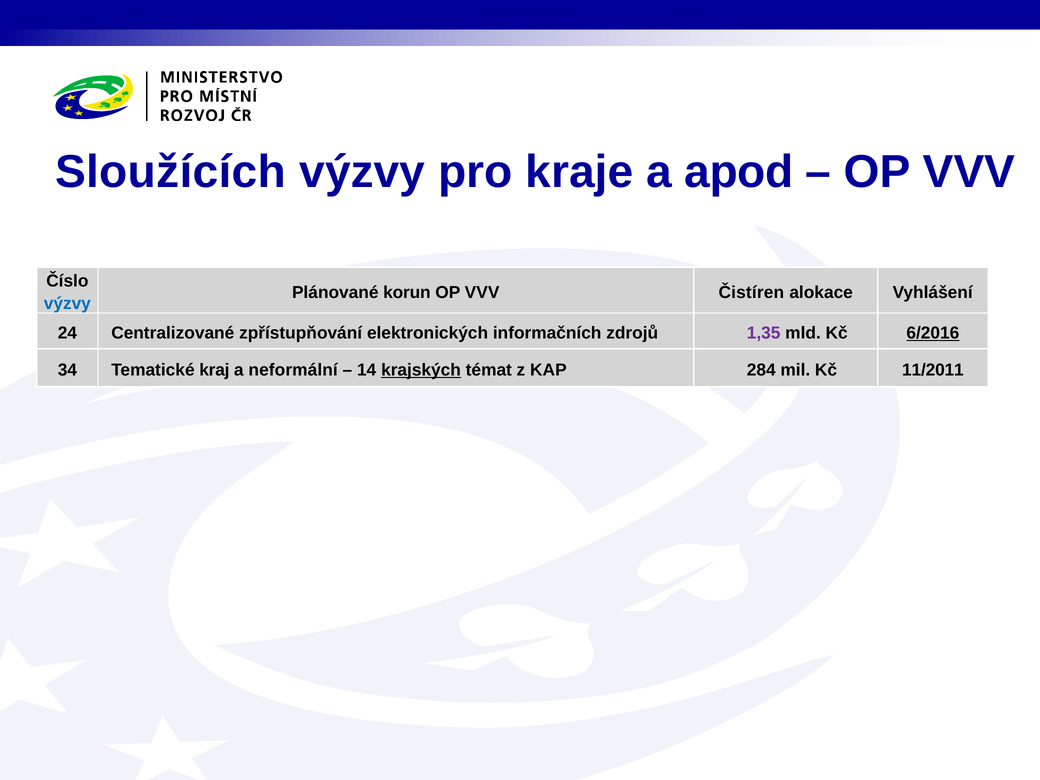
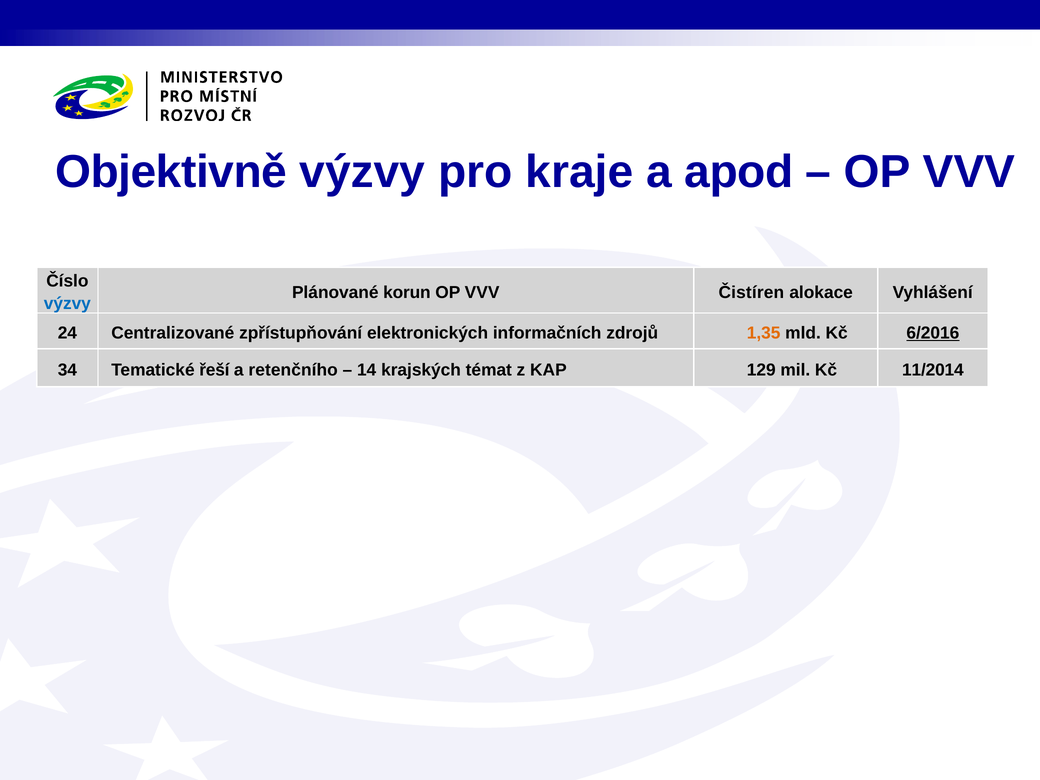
Sloužících: Sloužících -> Objektivně
1,35 colour: purple -> orange
kraj: kraj -> řeší
neformální: neformální -> retenčního
krajských underline: present -> none
284: 284 -> 129
11/2011: 11/2011 -> 11/2014
